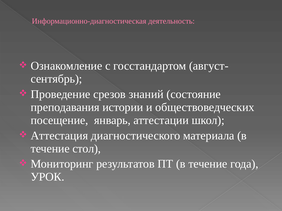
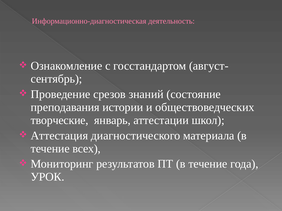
посещение: посещение -> творческие
стол: стол -> всех
